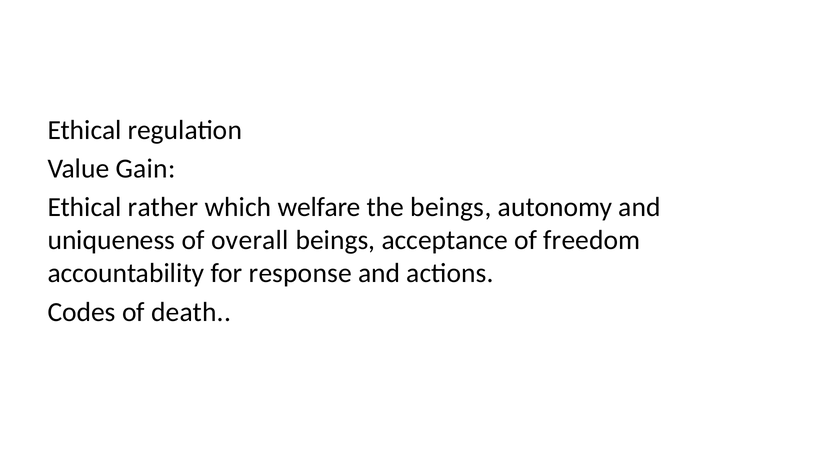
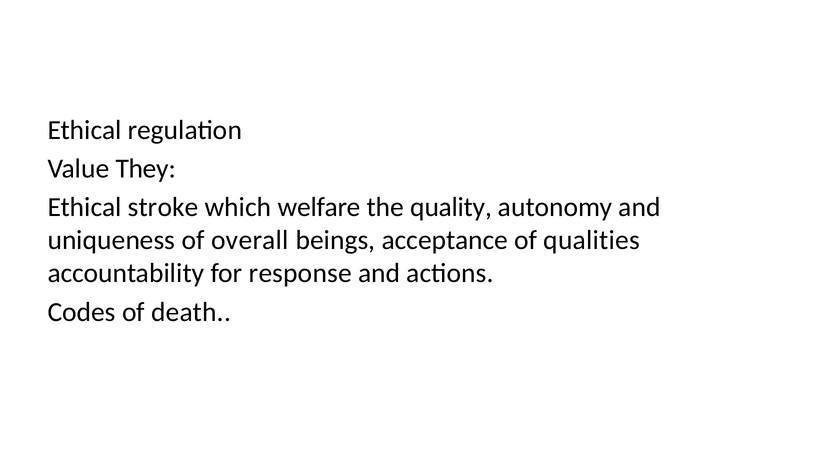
Gain: Gain -> They
rather: rather -> stroke
the beings: beings -> quality
freedom: freedom -> qualities
